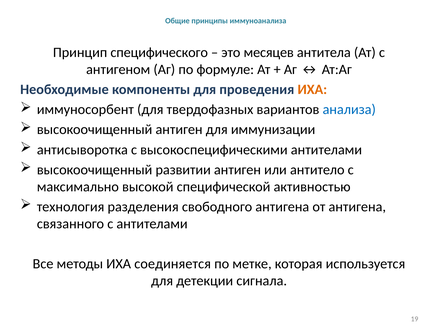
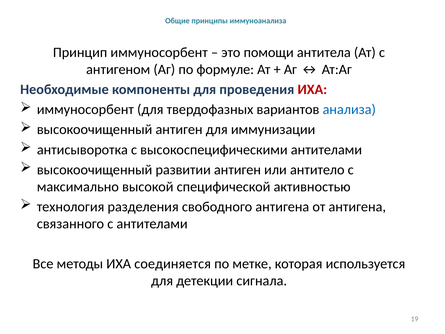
Принцип специфического: специфического -> иммуносорбент
месяцев: месяцев -> помощи
ИХА at (312, 90) colour: orange -> red
